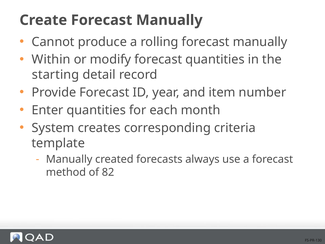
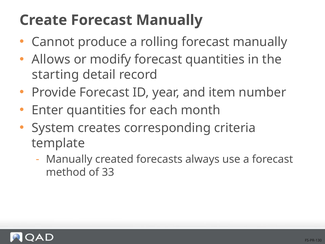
Within: Within -> Allows
82: 82 -> 33
